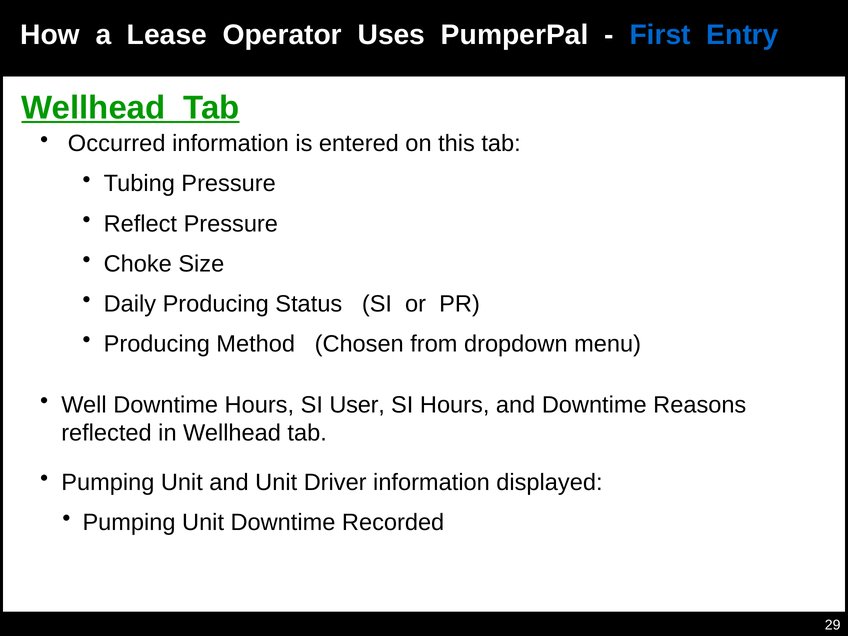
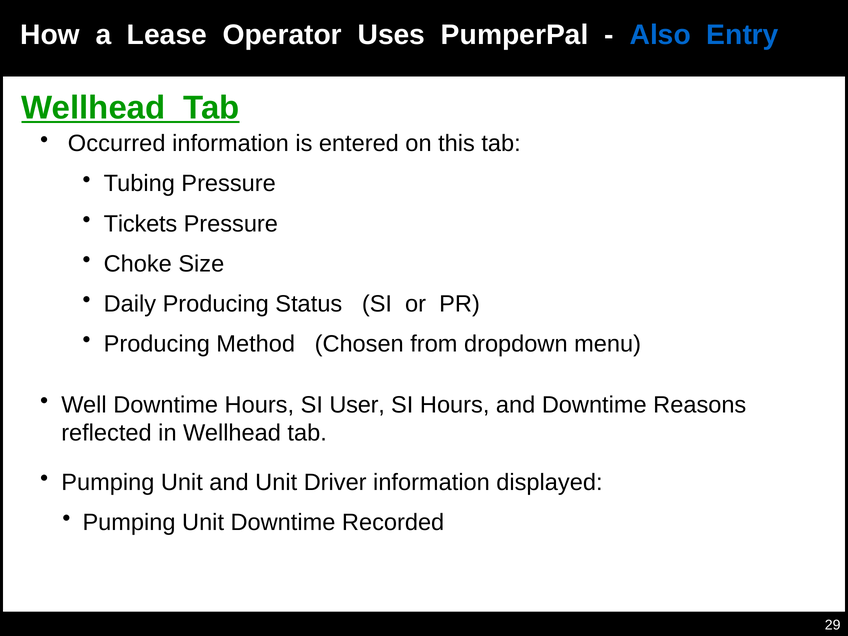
First: First -> Also
Reflect: Reflect -> Tickets
